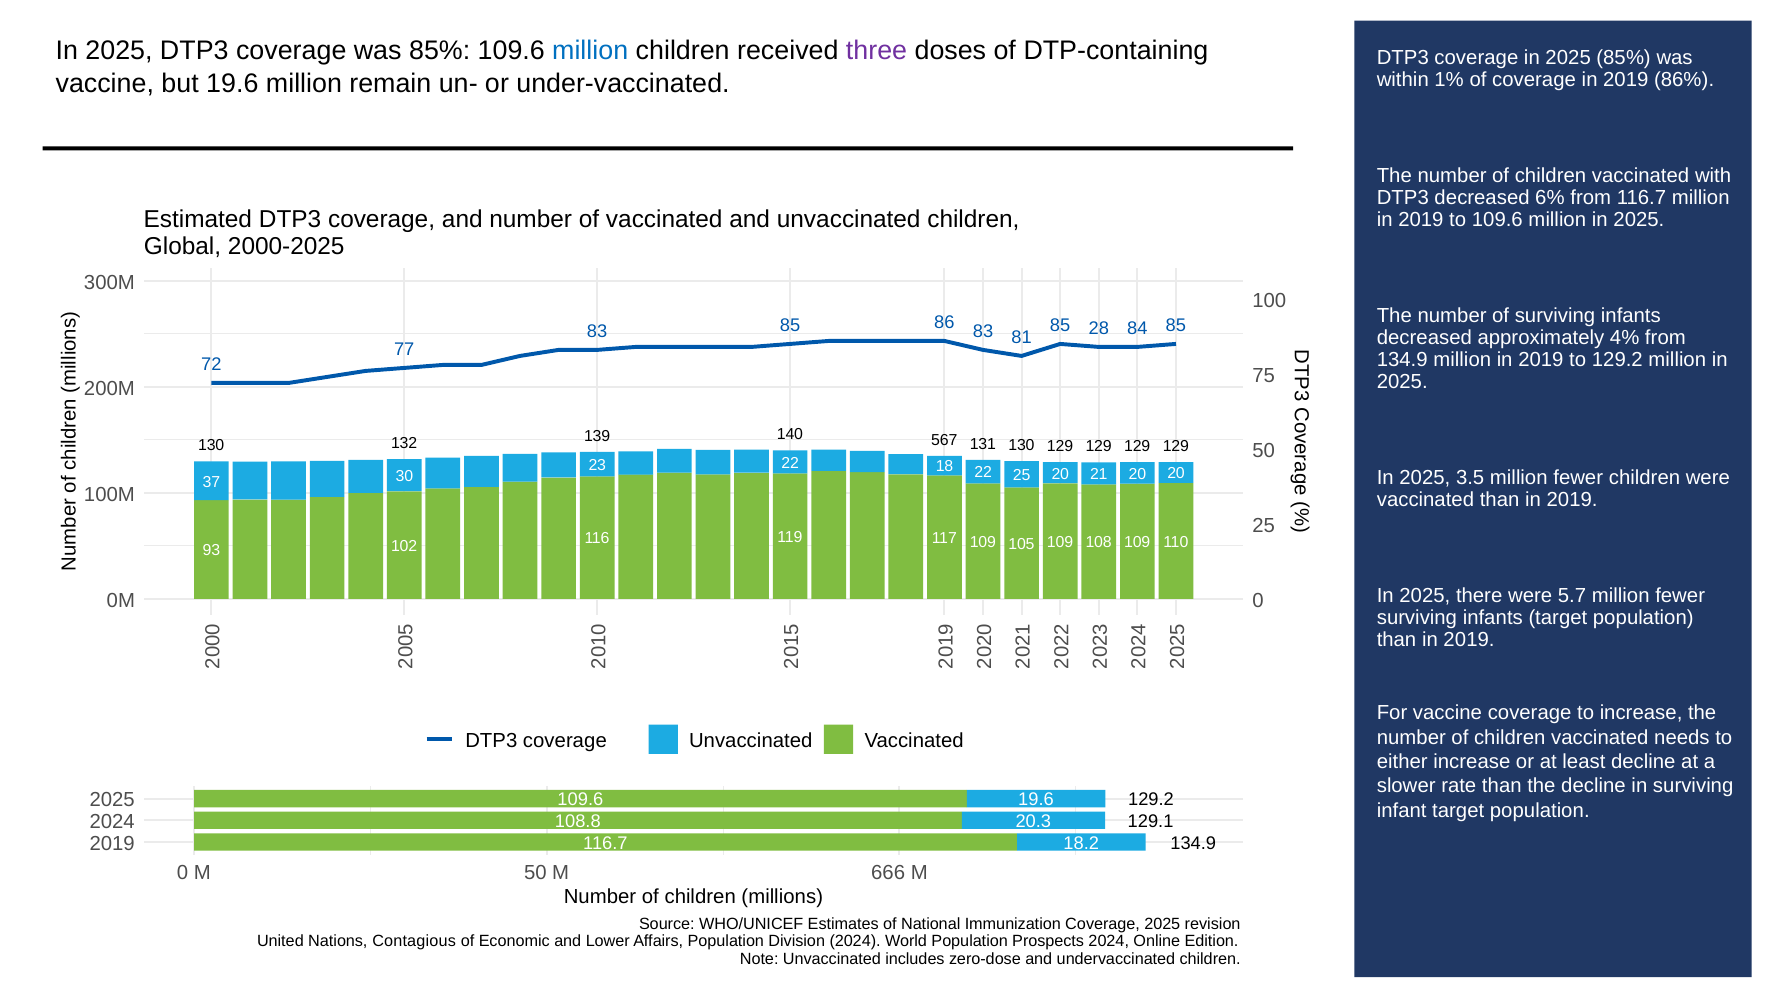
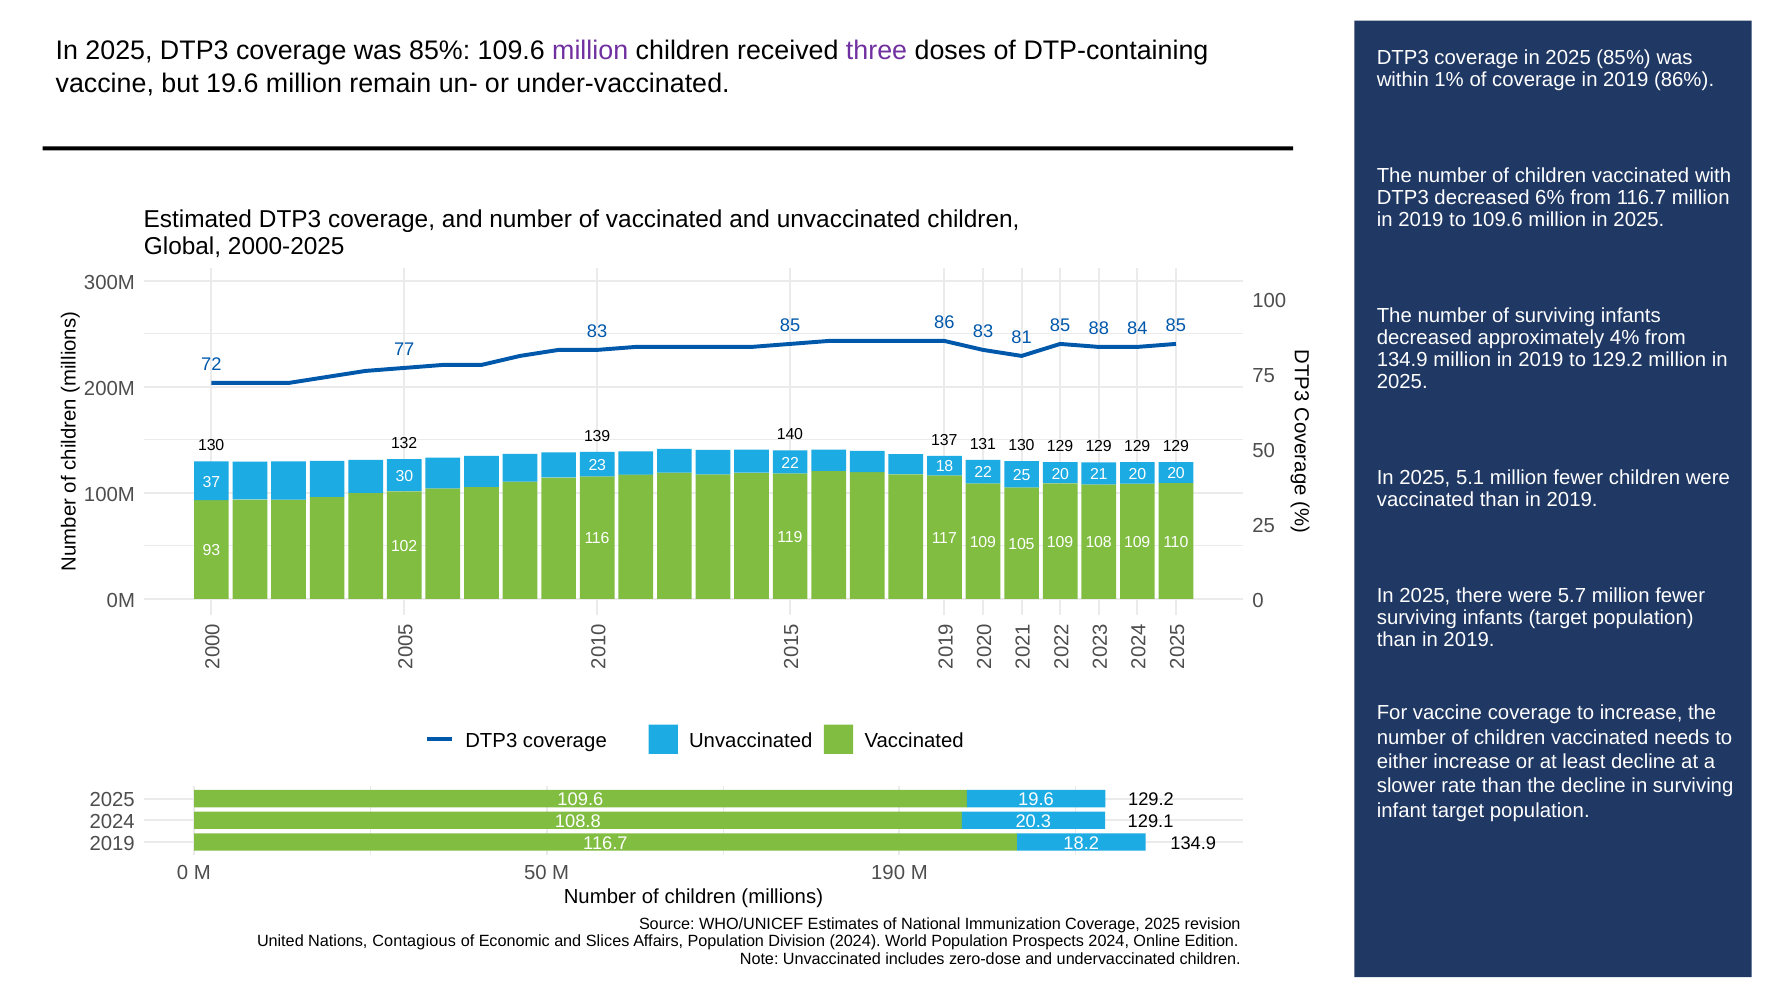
million at (590, 51) colour: blue -> purple
28: 28 -> 88
567: 567 -> 137
3.5: 3.5 -> 5.1
666: 666 -> 190
Lower: Lower -> Slices
